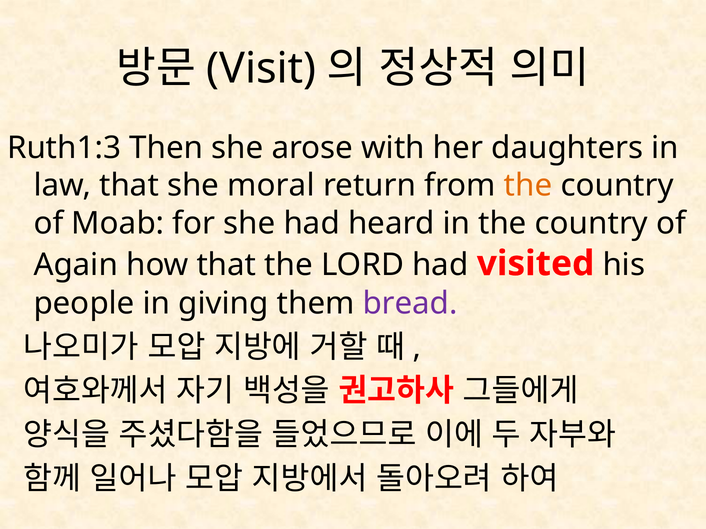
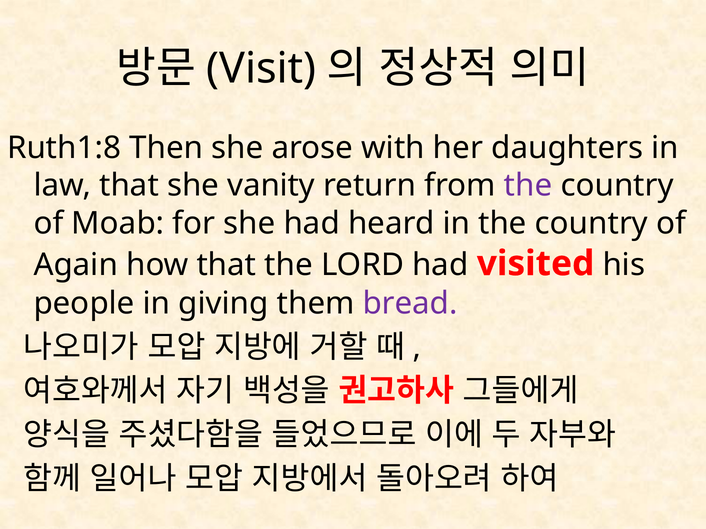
Ruth1:3: Ruth1:3 -> Ruth1:8
moral: moral -> vanity
the at (528, 186) colour: orange -> purple
